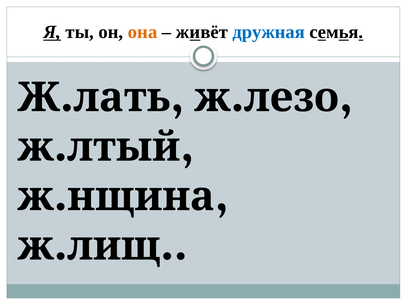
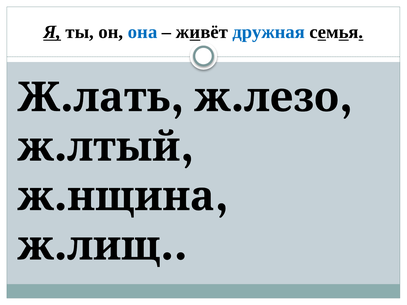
она colour: orange -> blue
